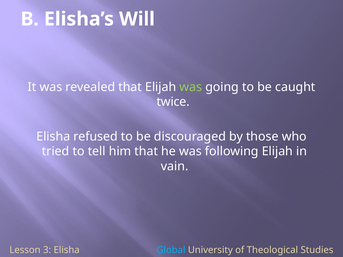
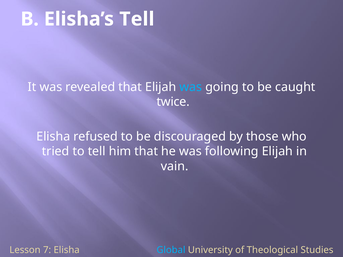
Elisha’s Will: Will -> Tell
was at (191, 87) colour: light green -> light blue
3: 3 -> 7
